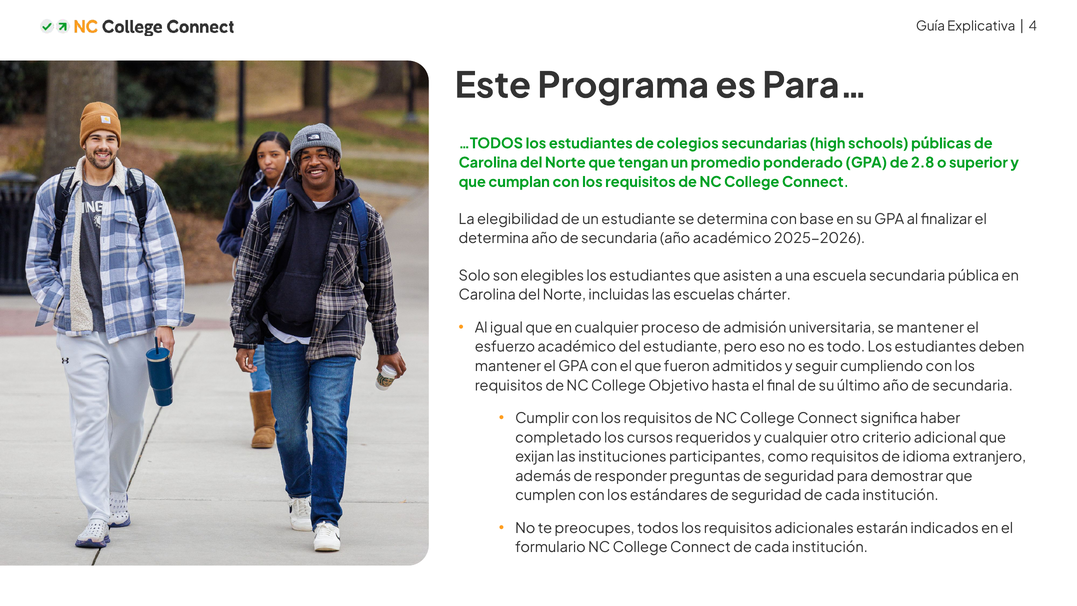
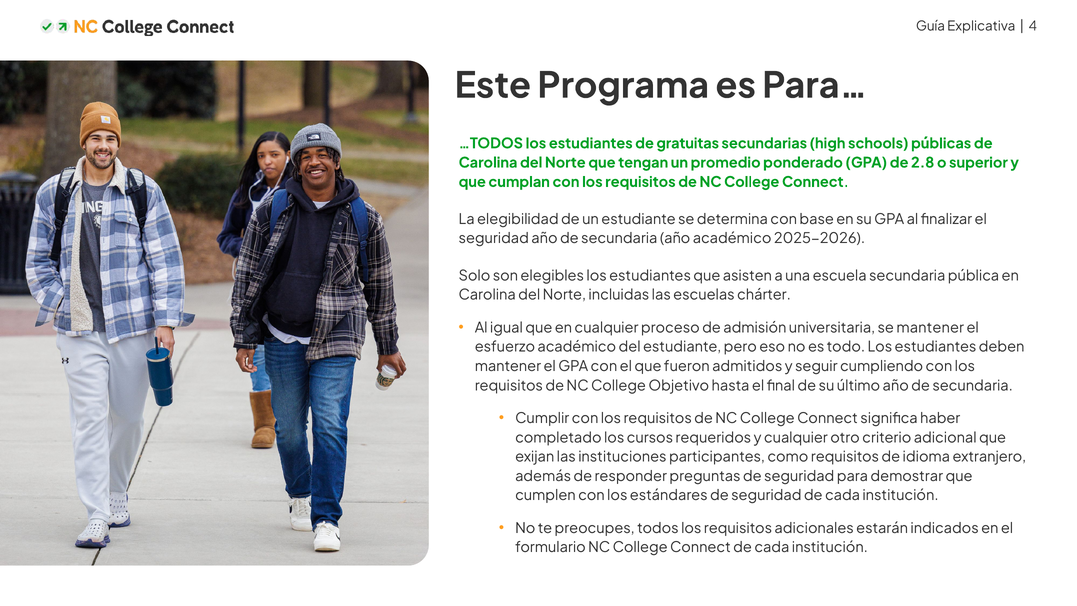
colegios: colegios -> gratuitas
determina at (494, 239): determina -> seguridad
